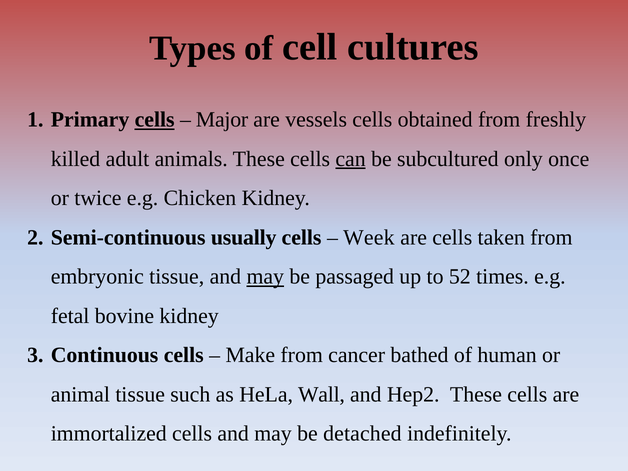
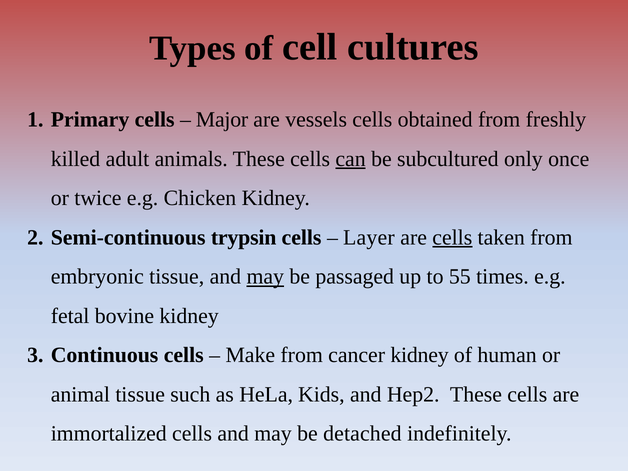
cells at (155, 120) underline: present -> none
usually: usually -> trypsin
Week: Week -> Layer
cells at (452, 238) underline: none -> present
52: 52 -> 55
cancer bathed: bathed -> kidney
Wall: Wall -> Kids
